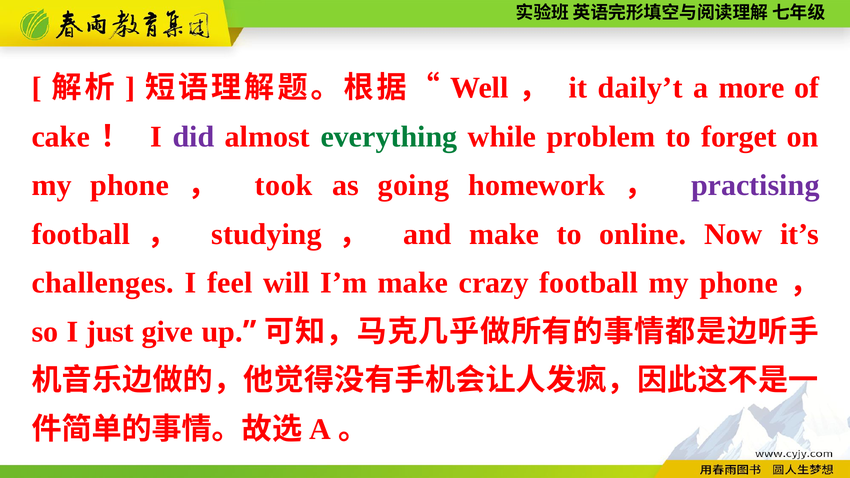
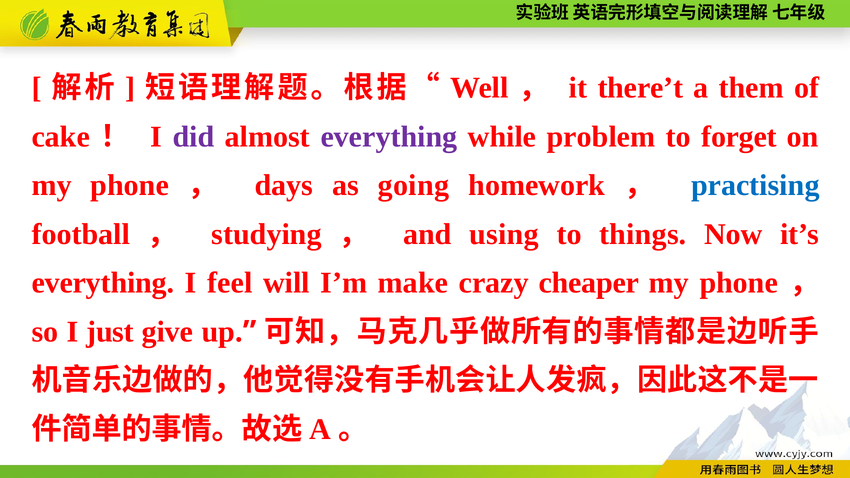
daily’t: daily’t -> there’t
more: more -> them
everything at (389, 137) colour: green -> purple
took: took -> days
practising colour: purple -> blue
and make: make -> using
online: online -> things
challenges at (103, 283): challenges -> everything
crazy football: football -> cheaper
